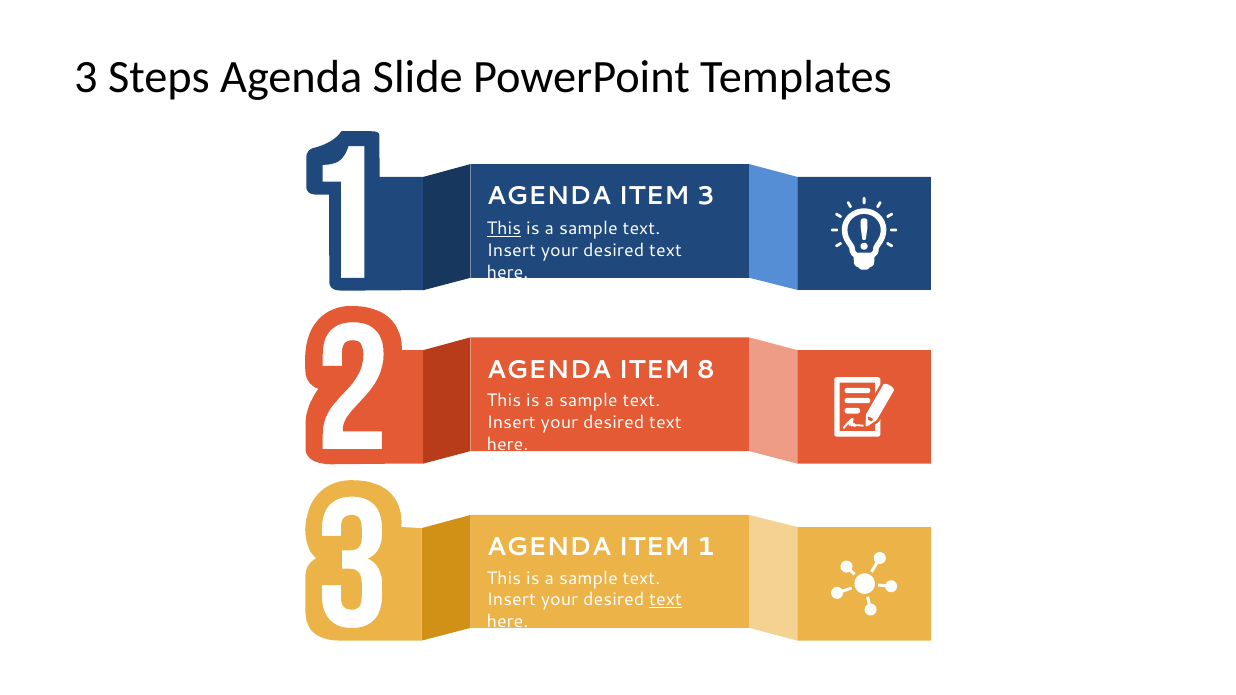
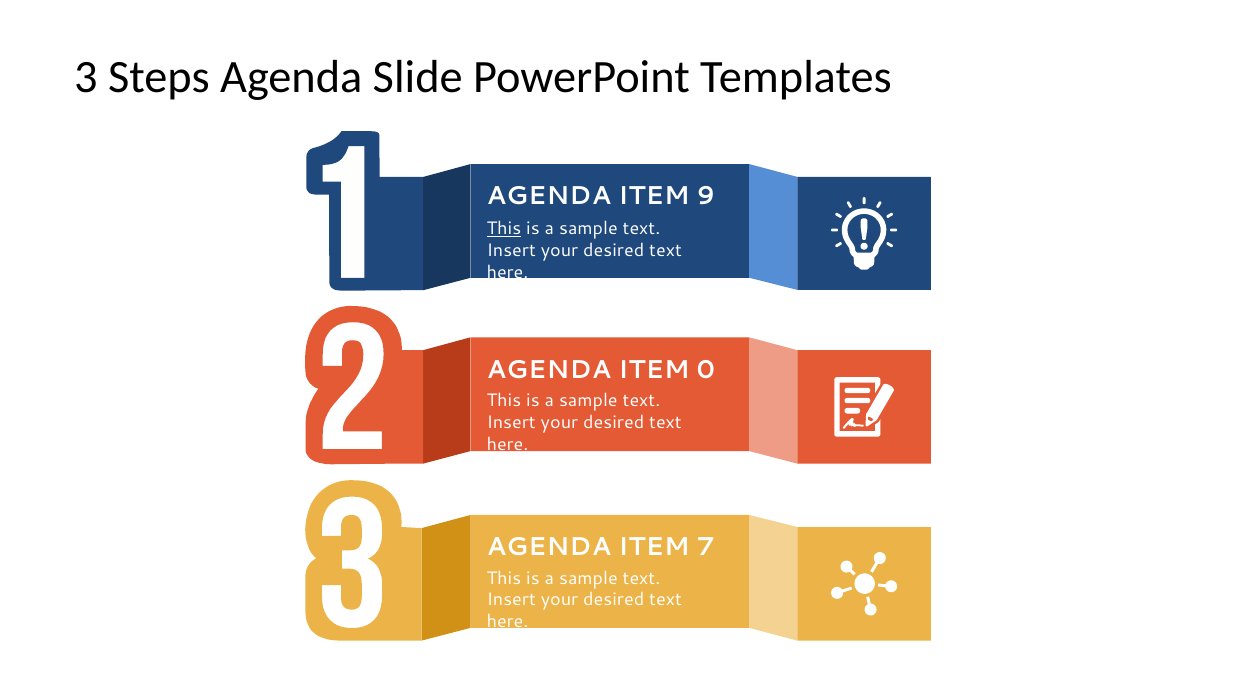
ITEM 3: 3 -> 9
8: 8 -> 0
1: 1 -> 7
text at (666, 600) underline: present -> none
